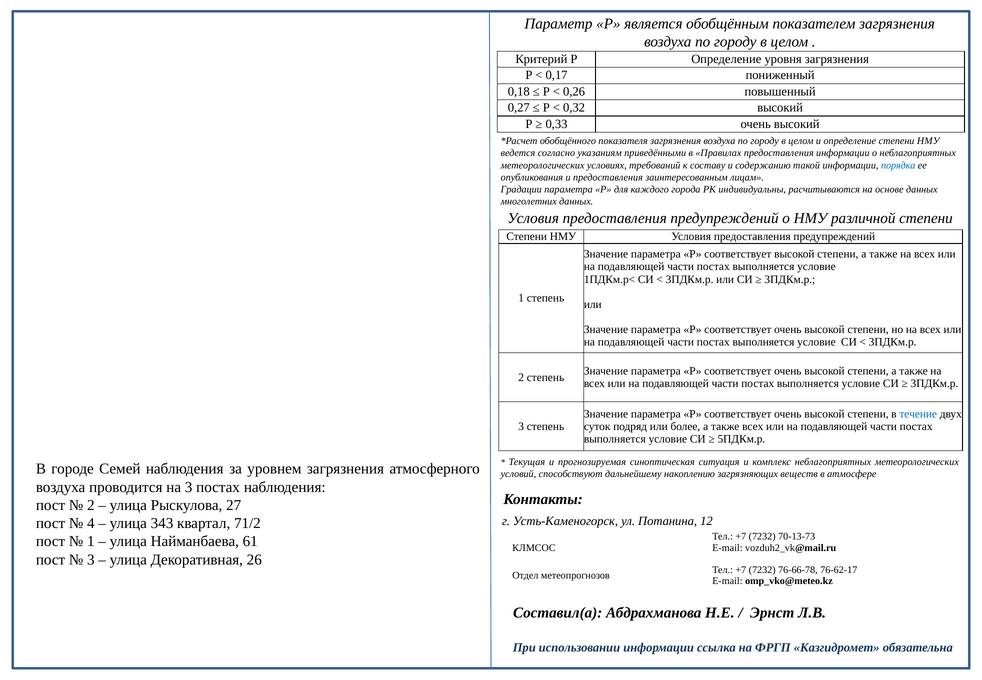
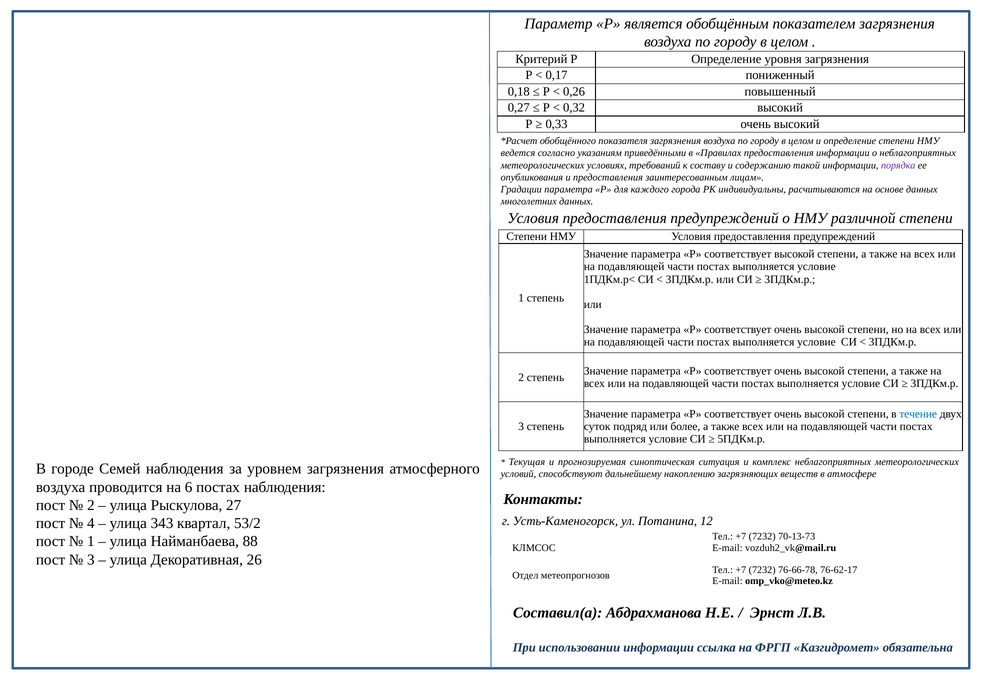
порядка colour: blue -> purple
на 3: 3 -> 6
71/2: 71/2 -> 53/2
61: 61 -> 88
